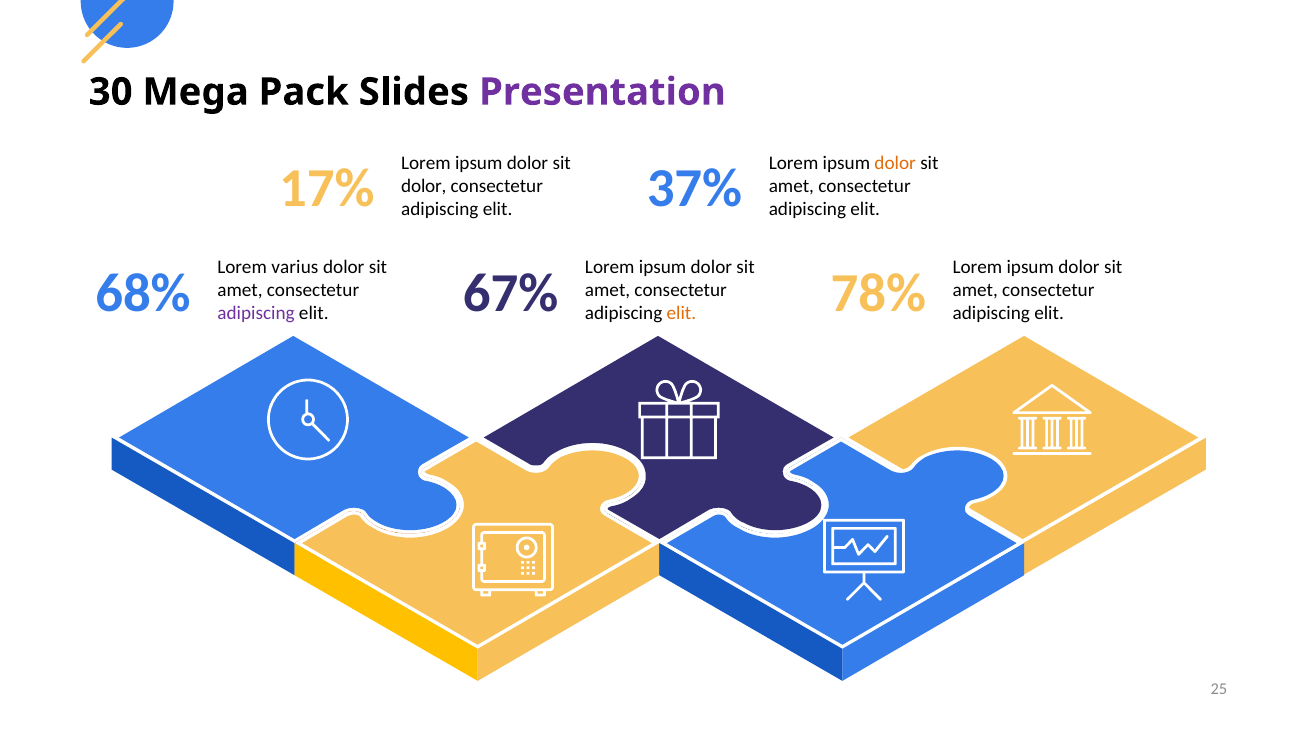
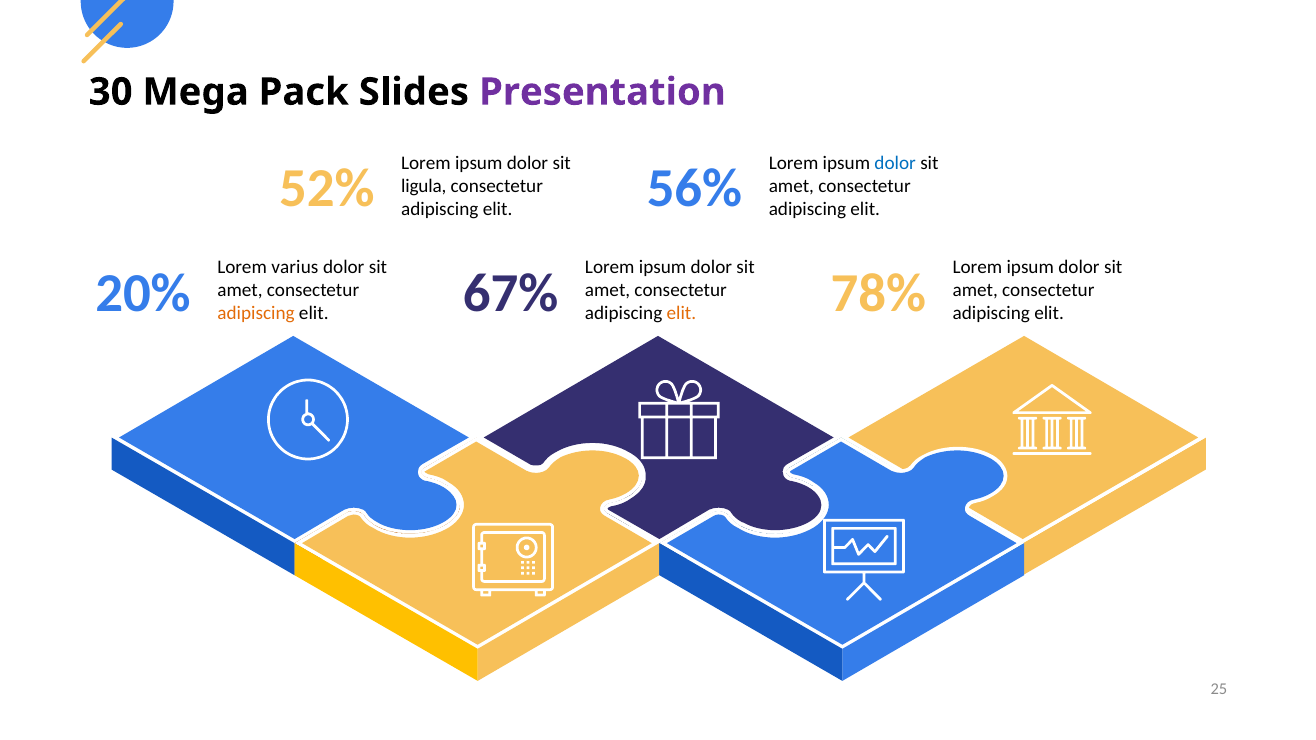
dolor at (895, 163) colour: orange -> blue
17%: 17% -> 52%
37%: 37% -> 56%
dolor at (424, 186): dolor -> ligula
68%: 68% -> 20%
adipiscing at (256, 314) colour: purple -> orange
